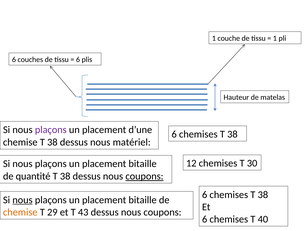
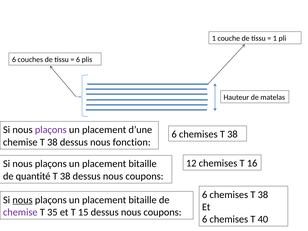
matériel: matériel -> fonction
30: 30 -> 16
coupons at (144, 176) underline: present -> none
chemise at (20, 212) colour: orange -> purple
29: 29 -> 35
43: 43 -> 15
